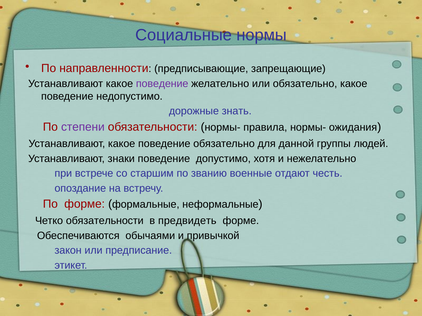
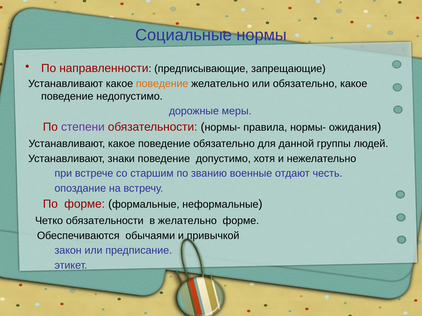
поведение at (162, 84) colour: purple -> orange
знать: знать -> меры
в предвидеть: предвидеть -> желательно
